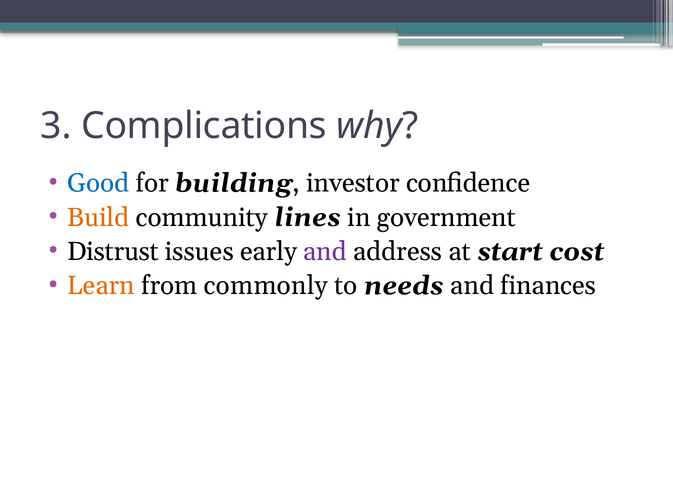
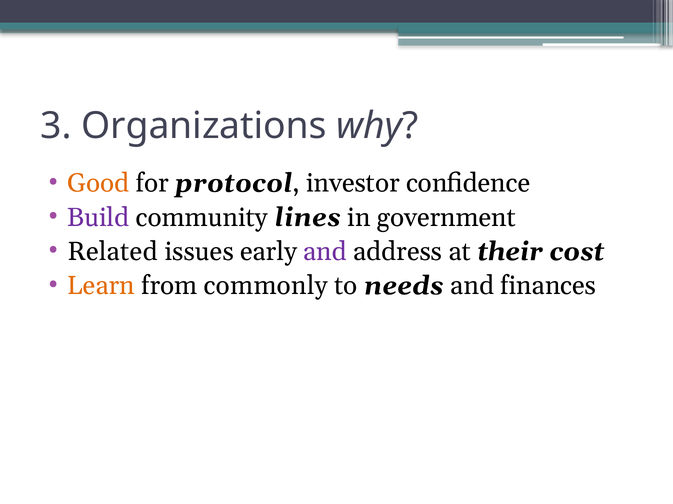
Complications: Complications -> Organizations
Good colour: blue -> orange
building: building -> protocol
Build colour: orange -> purple
Distrust: Distrust -> Related
start: start -> their
